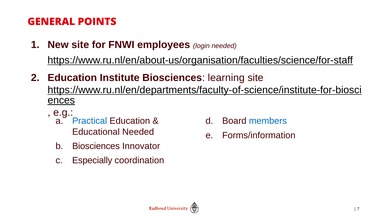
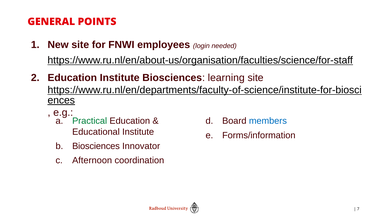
Practical colour: blue -> green
Educational Needed: Needed -> Institute
Especially: Especially -> Afternoon
